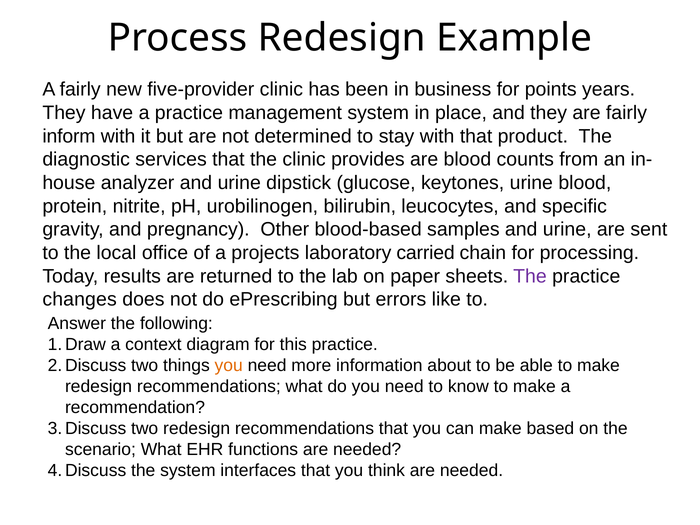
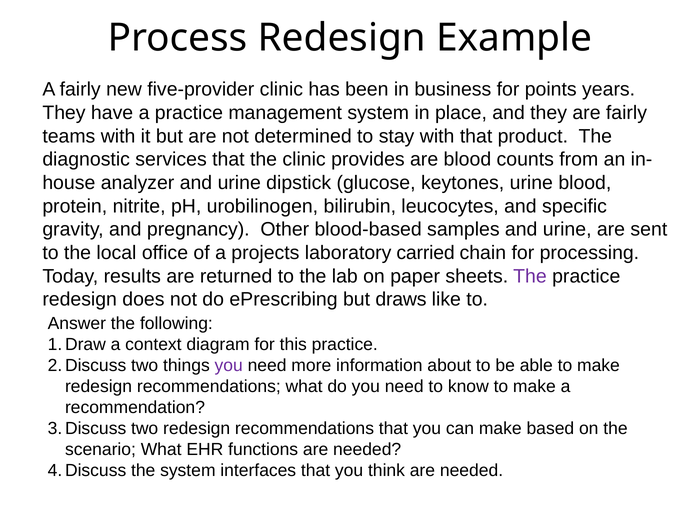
inform: inform -> teams
changes at (80, 300): changes -> redesign
errors: errors -> draws
you at (229, 365) colour: orange -> purple
